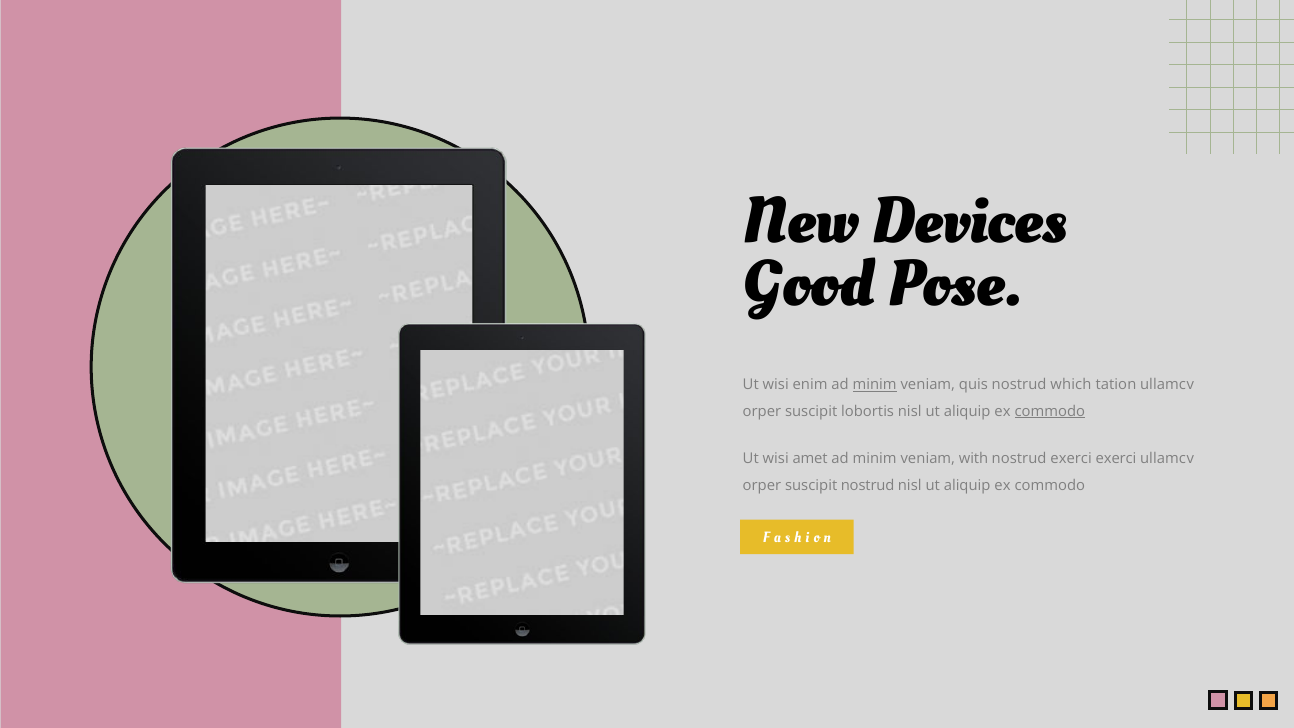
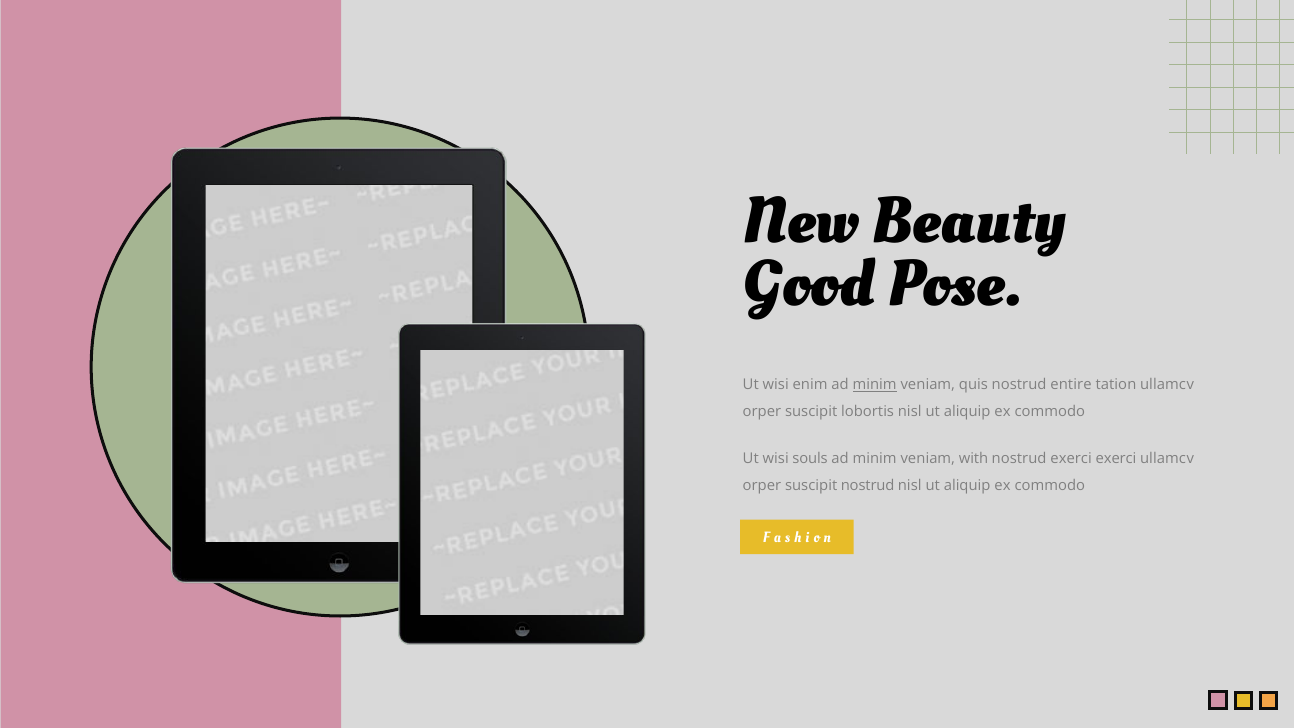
Devices: Devices -> Beauty
which: which -> entire
commodo at (1050, 411) underline: present -> none
amet: amet -> souls
